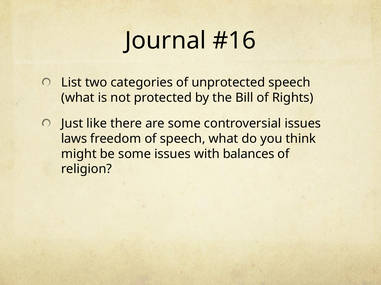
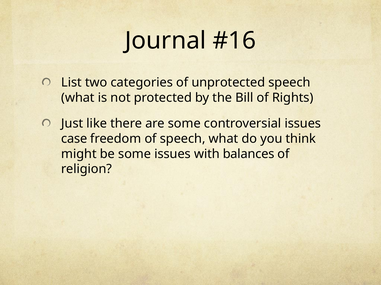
laws: laws -> case
